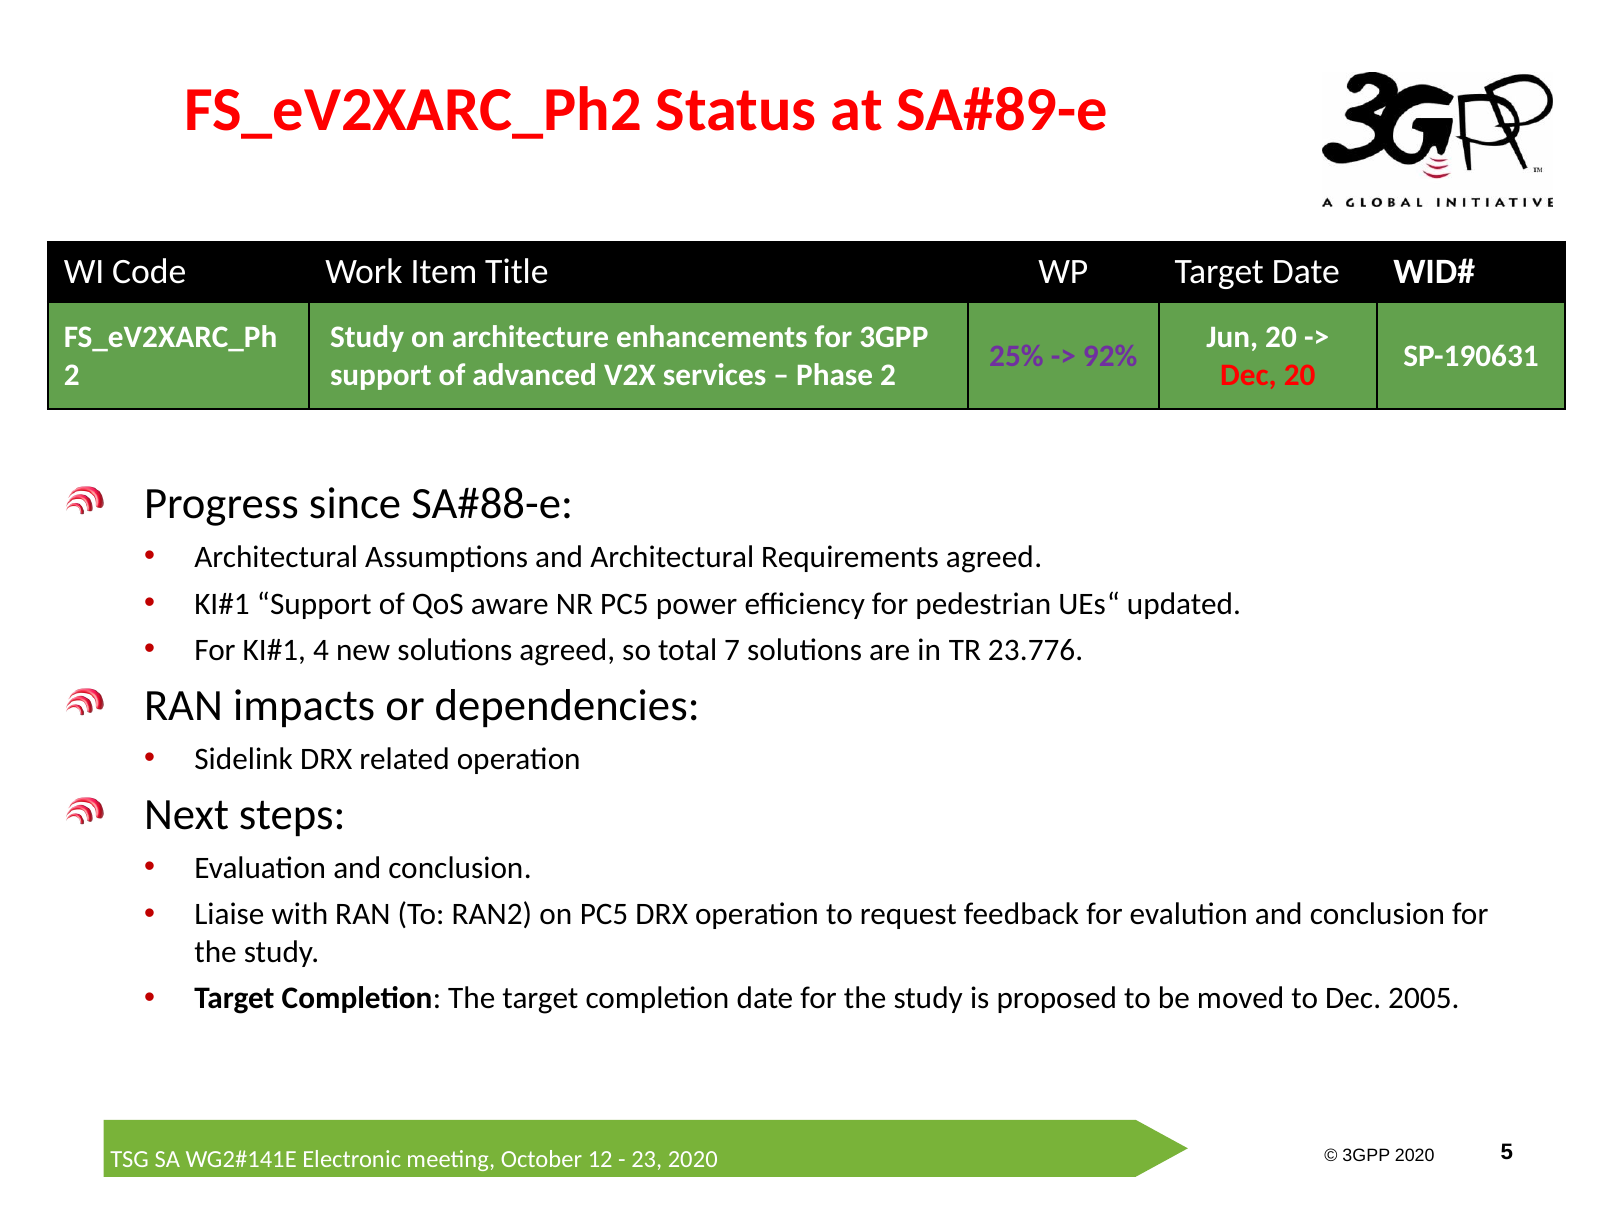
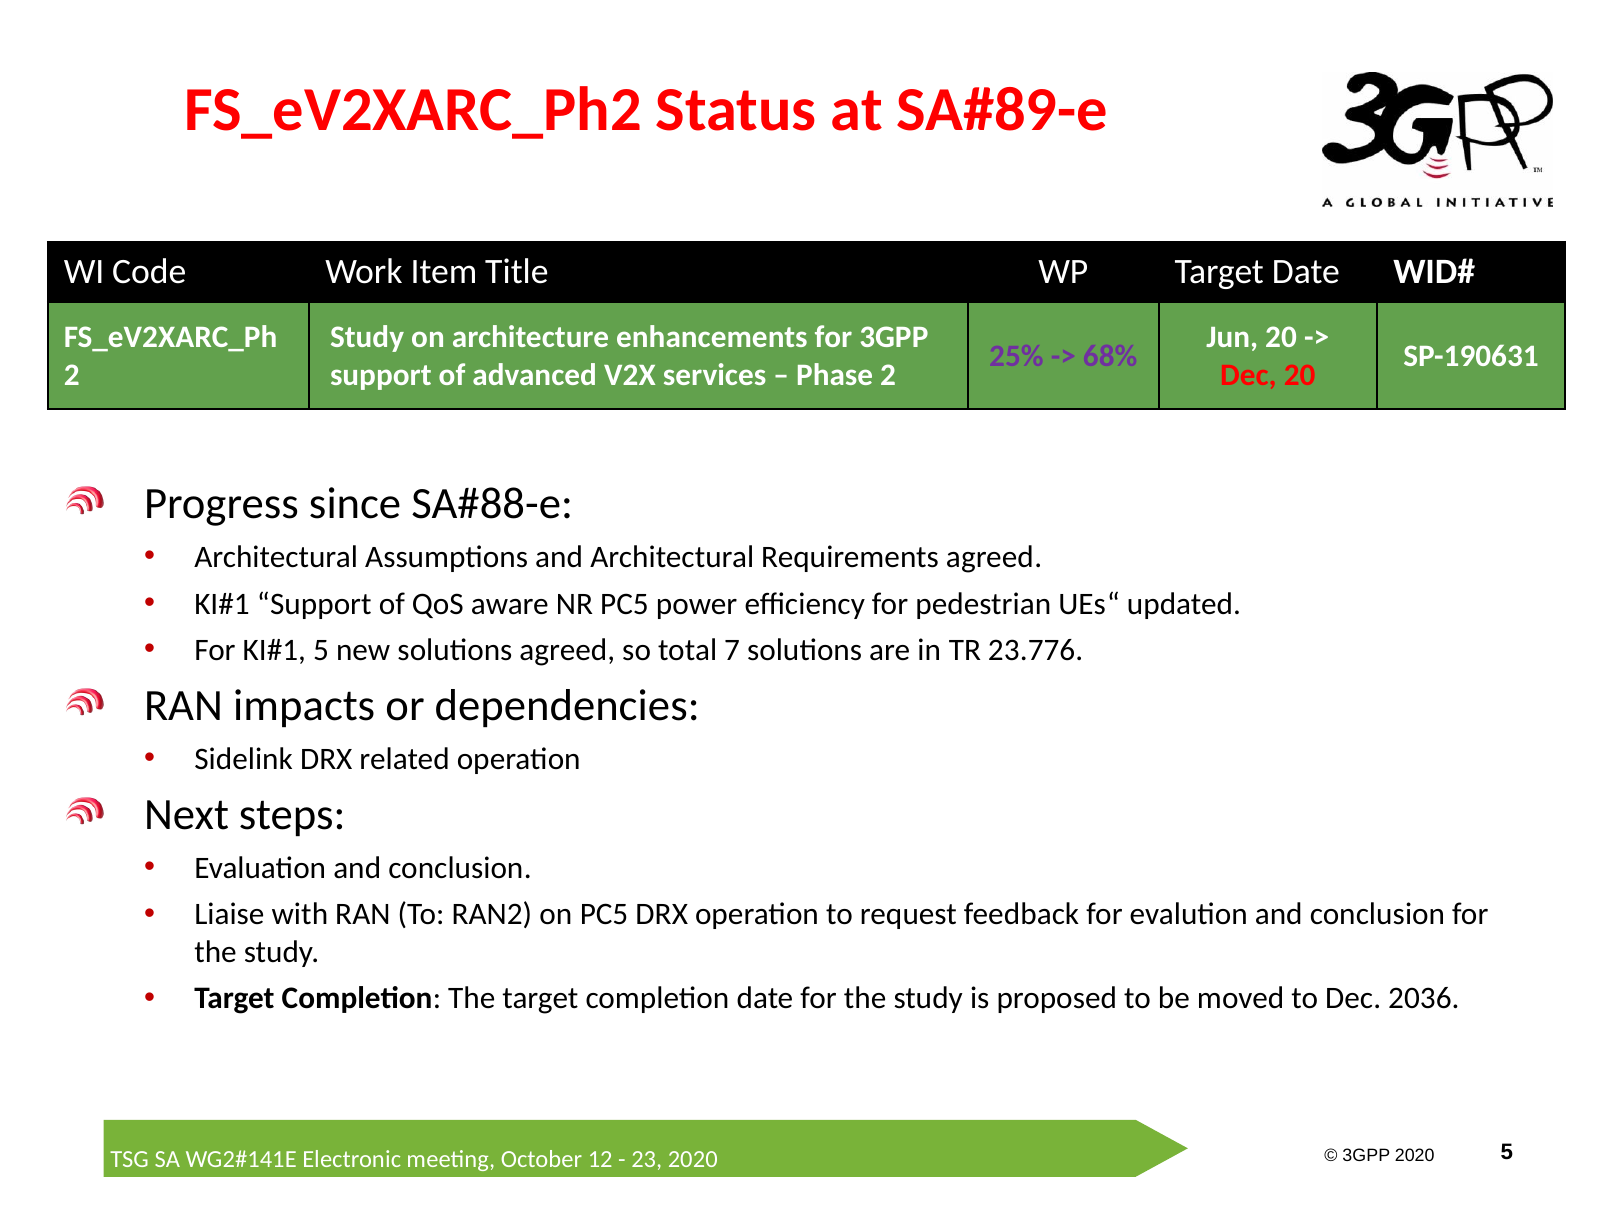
92%: 92% -> 68%
4 at (321, 650): 4 -> 5
2005: 2005 -> 2036
